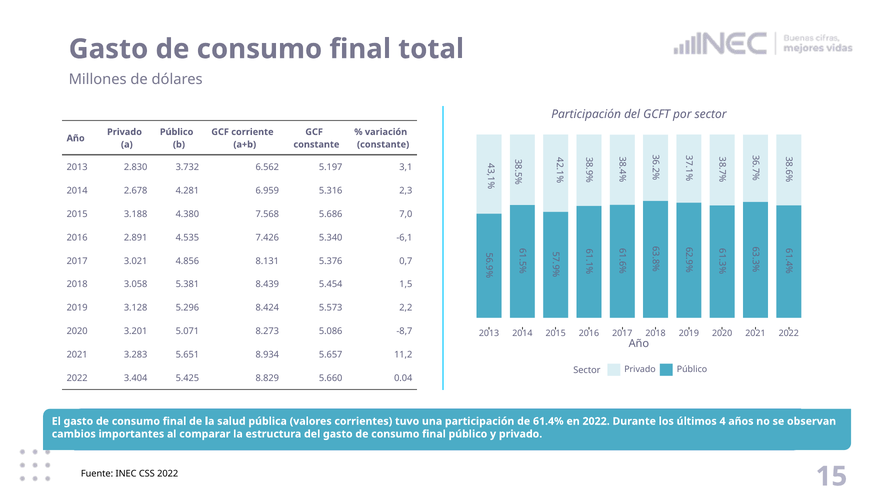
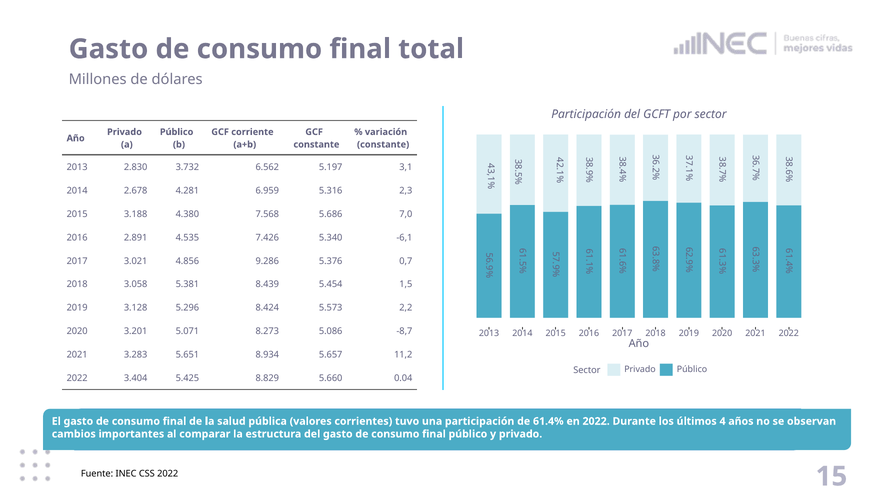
8.131: 8.131 -> 9.286
